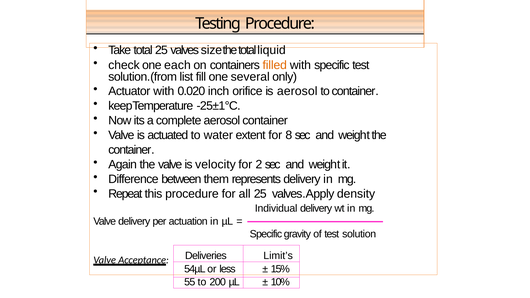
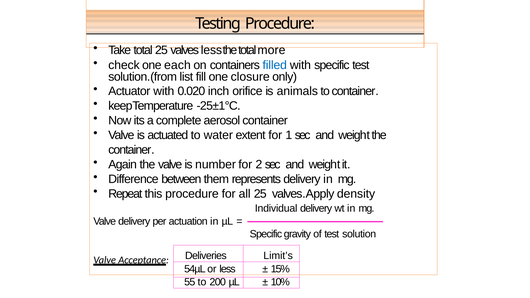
valves size: size -> less
liquid: liquid -> more
filled colour: orange -> blue
several: several -> closure
is aerosol: aerosol -> animals
8: 8 -> 1
velocity: velocity -> number
